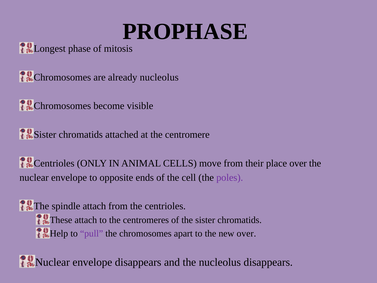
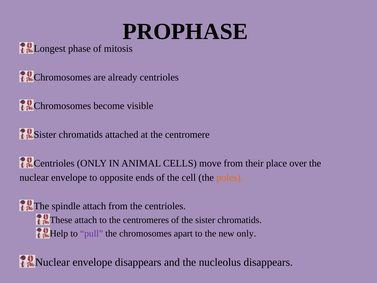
already nucleolus: nucleolus -> centrioles
poles colour: purple -> orange
new over: over -> only
